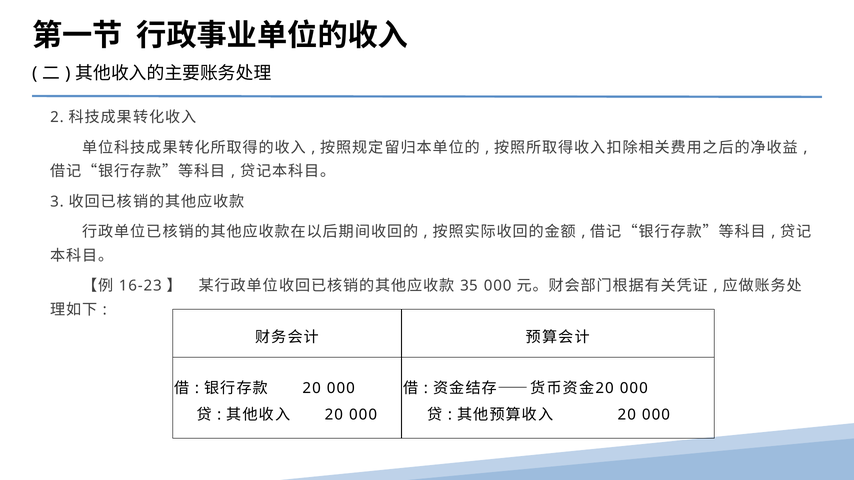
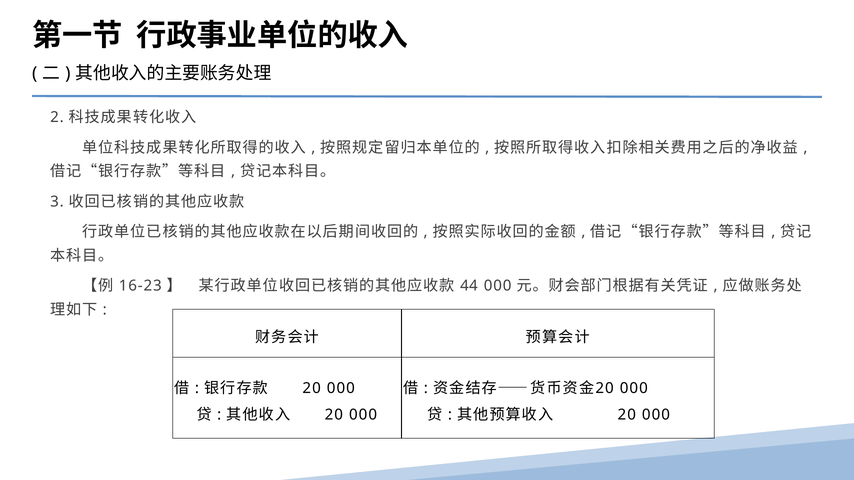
35: 35 -> 44
